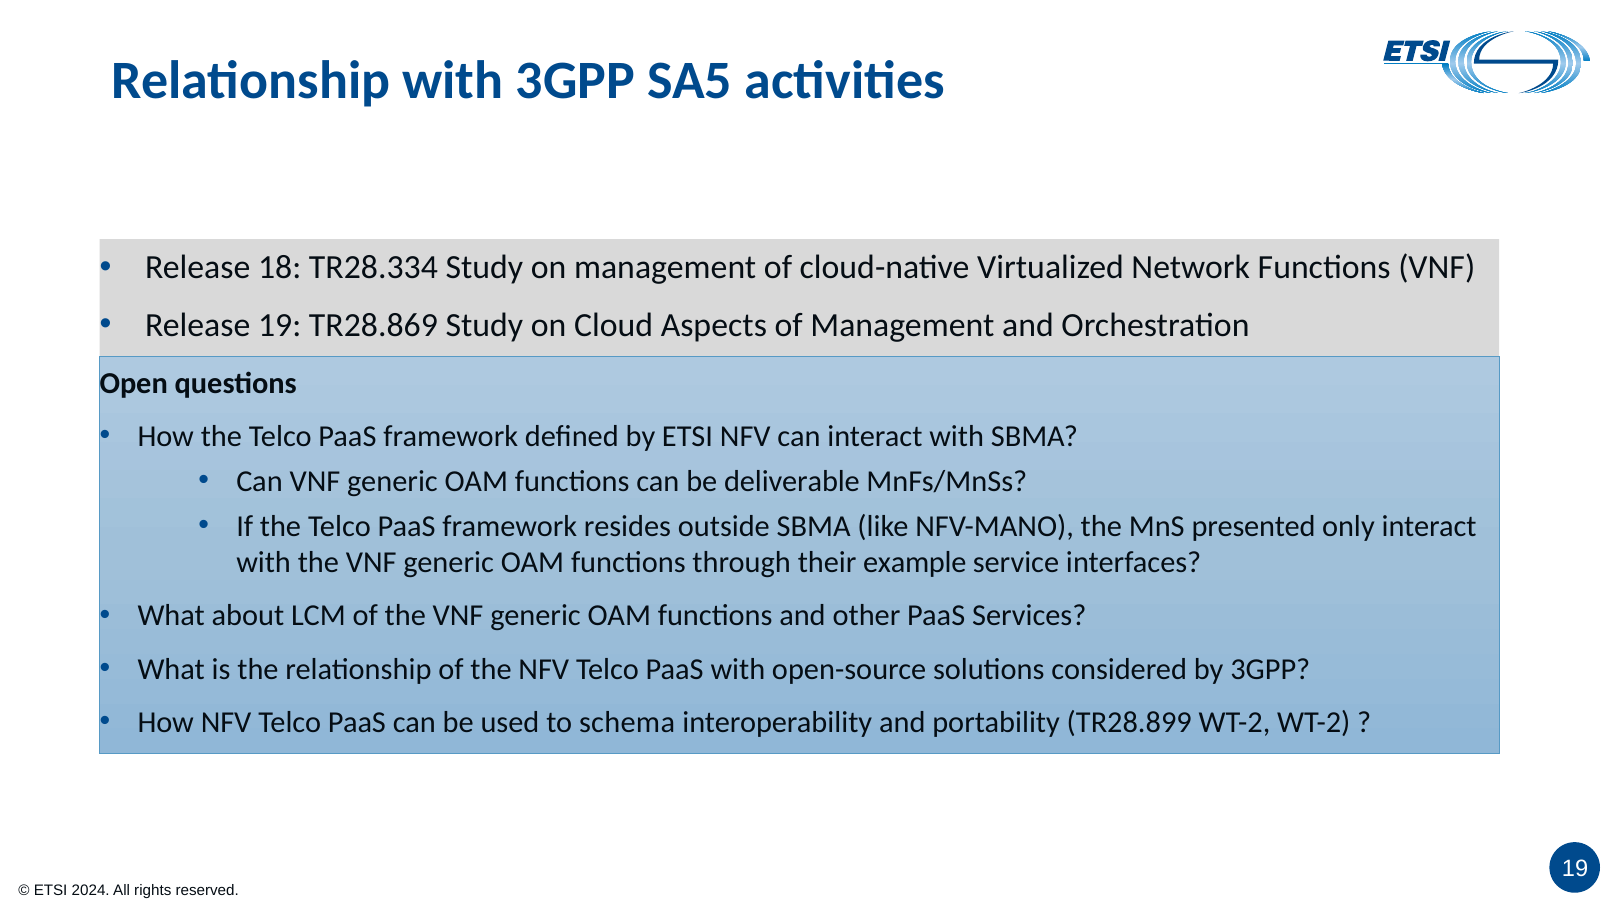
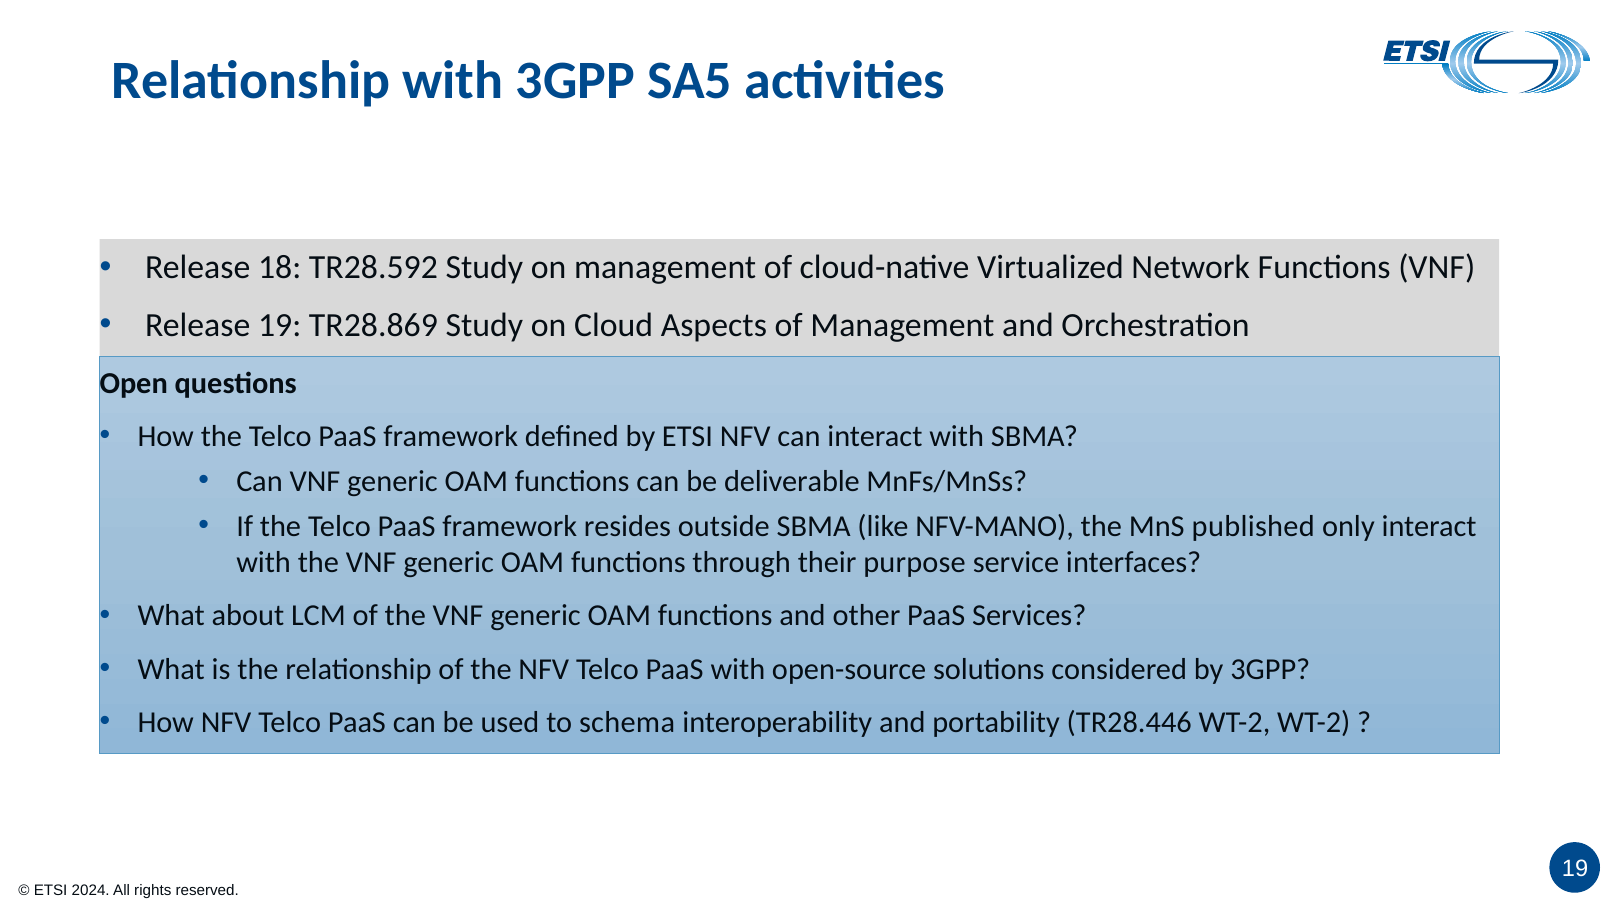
TR28.334: TR28.334 -> TR28.592
presented: presented -> published
example: example -> purpose
TR28.899: TR28.899 -> TR28.446
